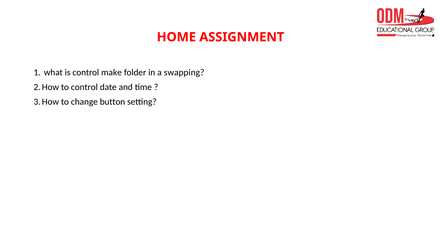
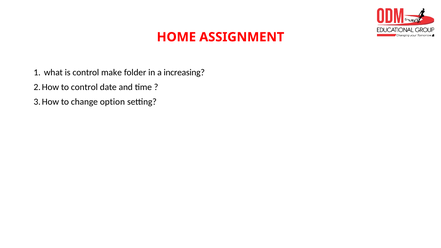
swapping: swapping -> increasing
button: button -> option
